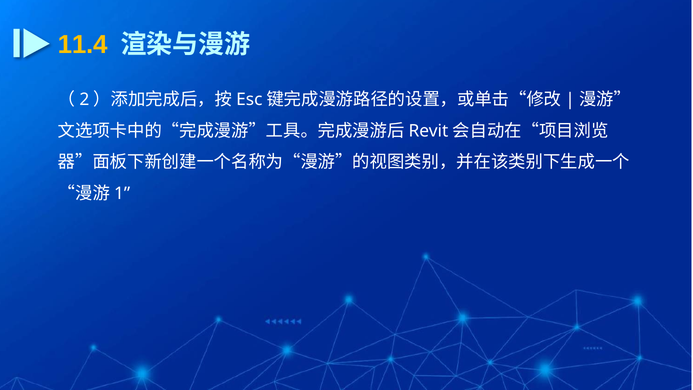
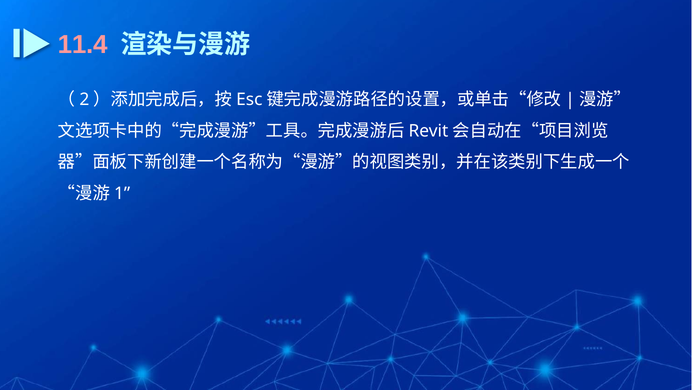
11.4 colour: yellow -> pink
